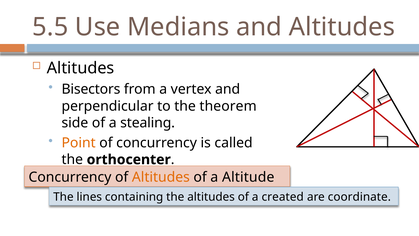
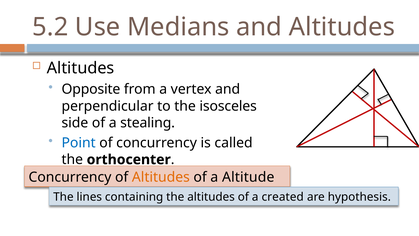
5.5: 5.5 -> 5.2
Bisectors: Bisectors -> Opposite
theorem: theorem -> isosceles
Point colour: orange -> blue
coordinate: coordinate -> hypothesis
